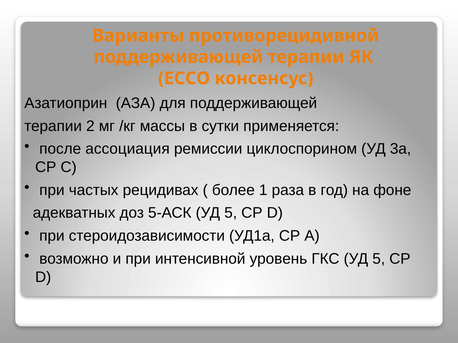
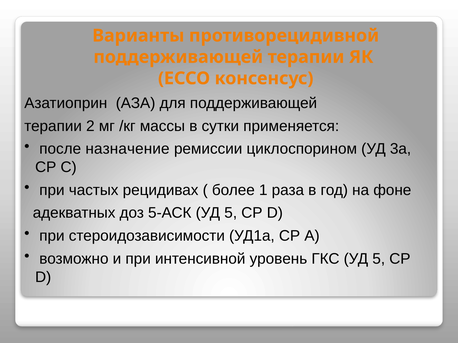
ассоциация: ассоциация -> назначение
